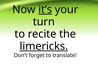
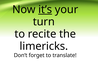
limericks underline: present -> none
